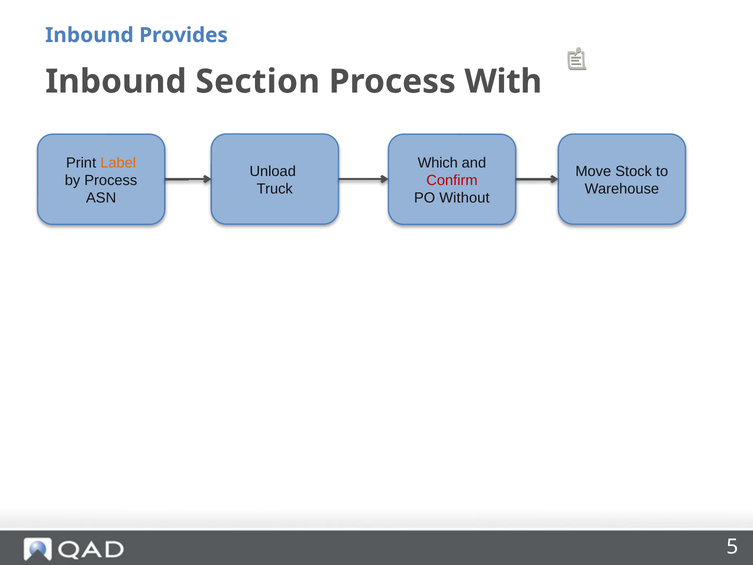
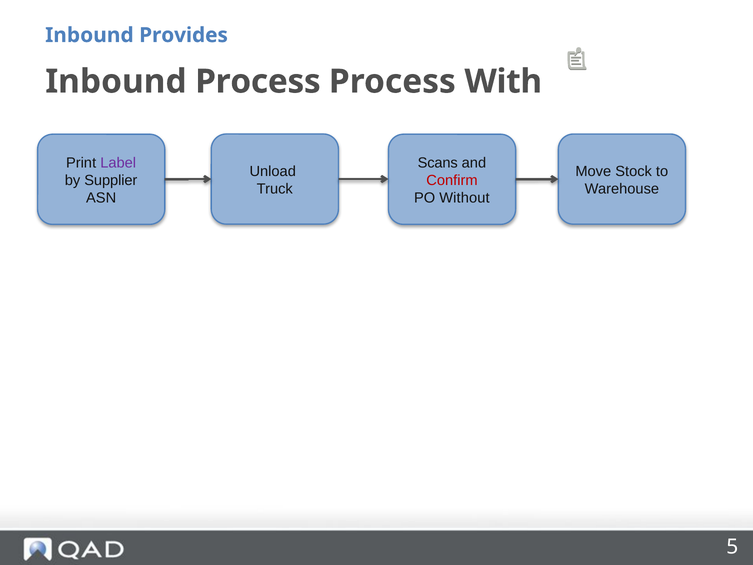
Inbound Section: Section -> Process
Label colour: orange -> purple
Which: Which -> Scans
by Process: Process -> Supplier
